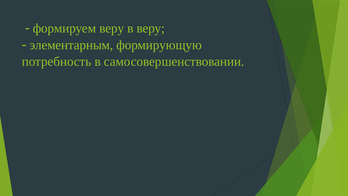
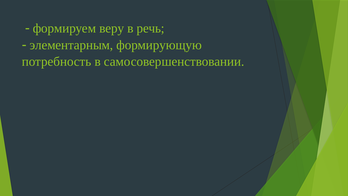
в веру: веру -> речь
